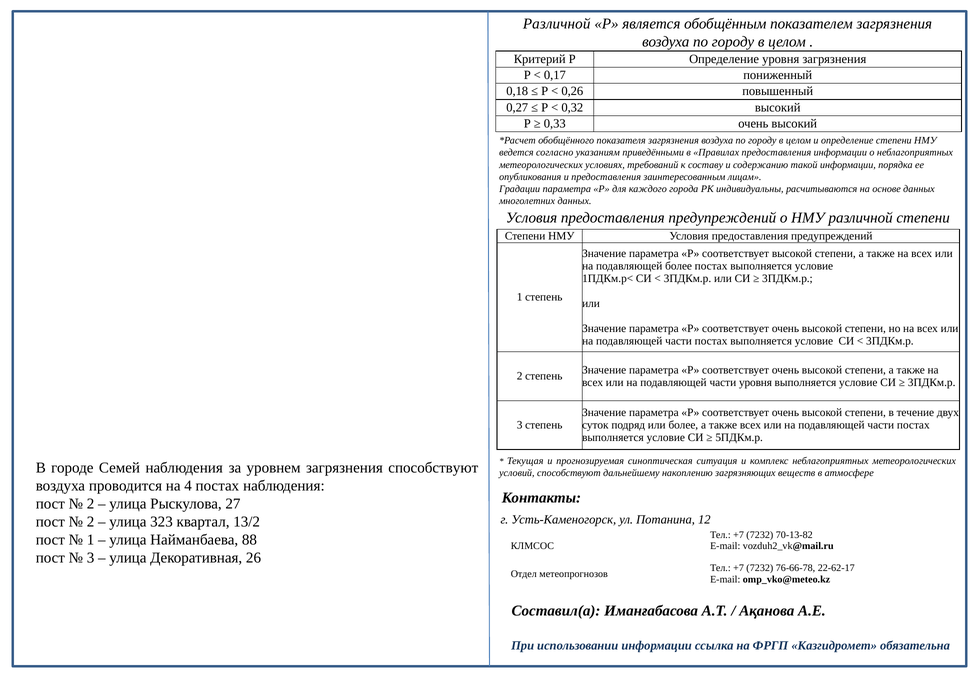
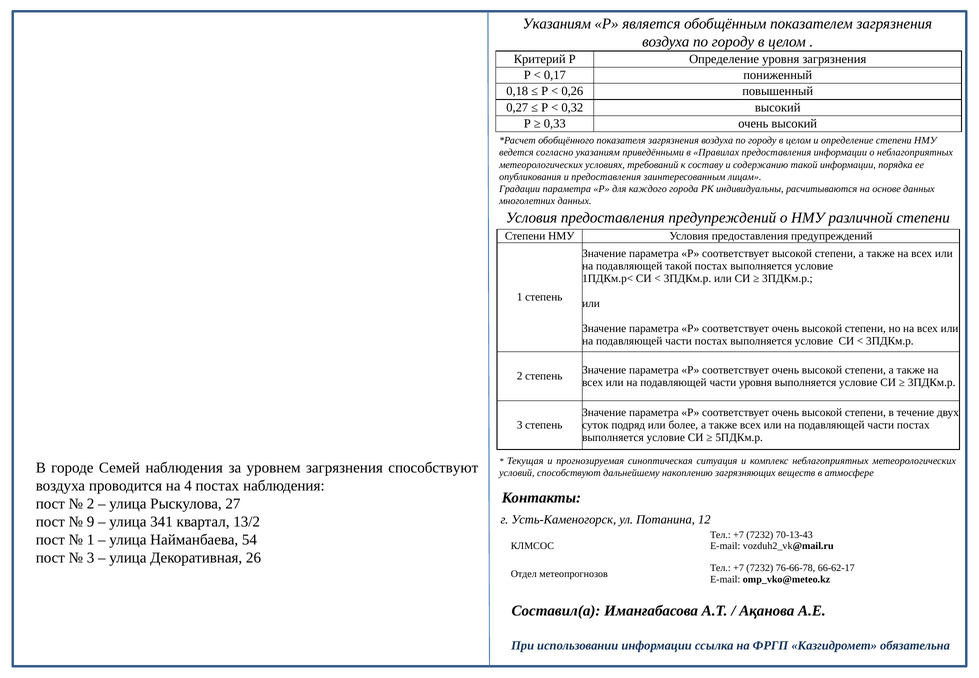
Различной at (557, 24): Различной -> Указаниям
подавляющей более: более -> такой
2 at (91, 522): 2 -> 9
323: 323 -> 341
70-13-82: 70-13-82 -> 70-13-43
88: 88 -> 54
22-62-17: 22-62-17 -> 66-62-17
